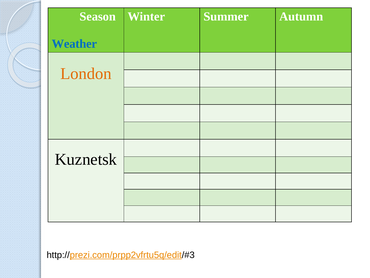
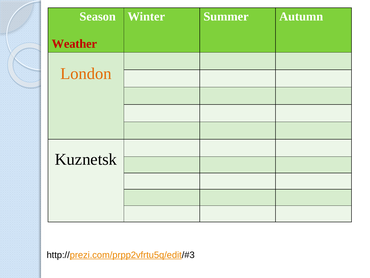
Weather colour: blue -> red
